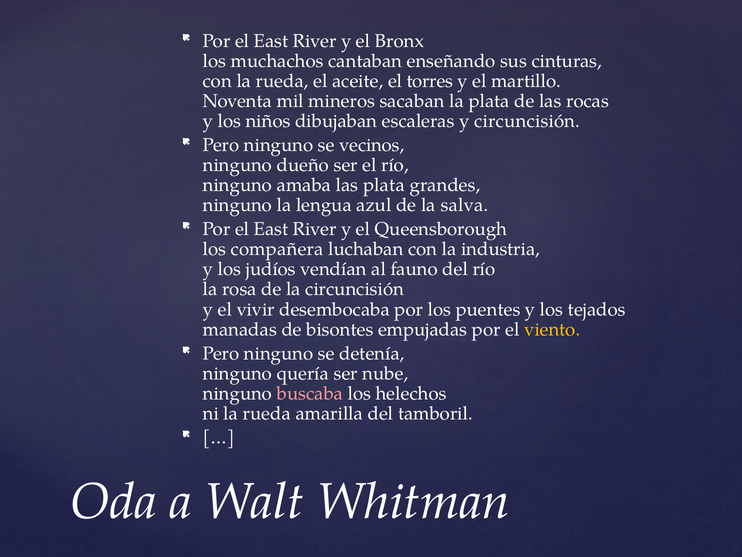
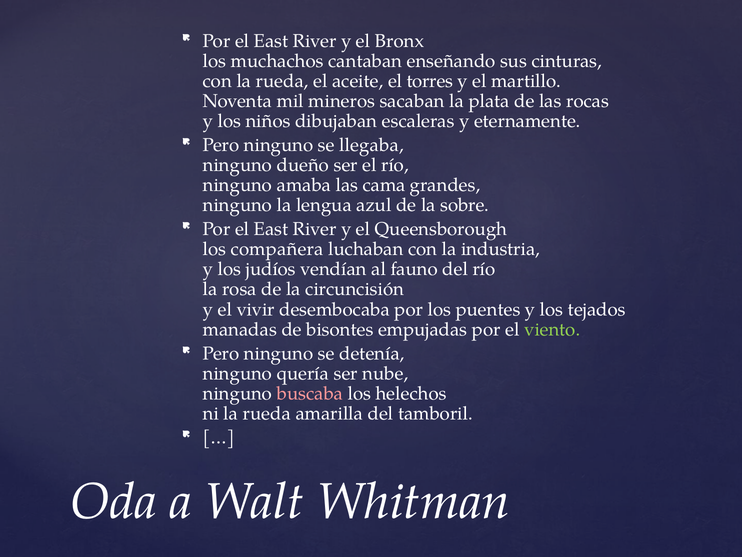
y circuncisión: circuncisión -> eternamente
vecinos: vecinos -> llegaba
las plata: plata -> cama
salva: salva -> sobre
viento colour: yellow -> light green
